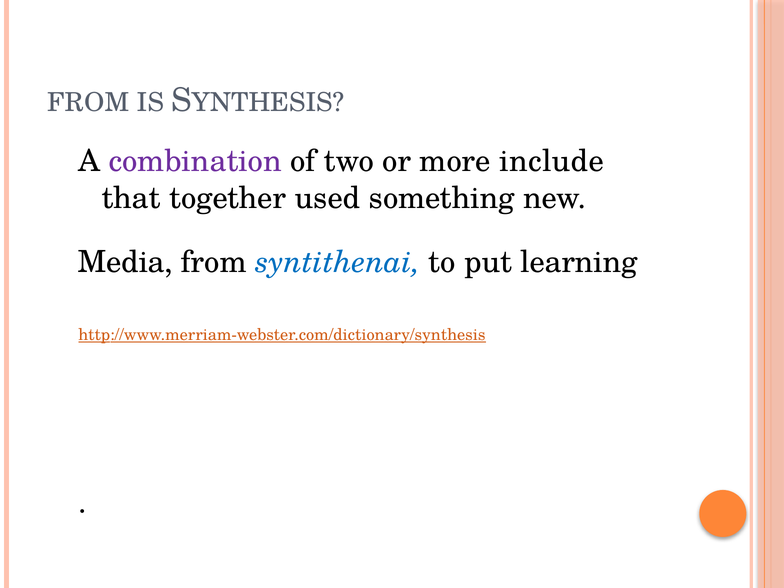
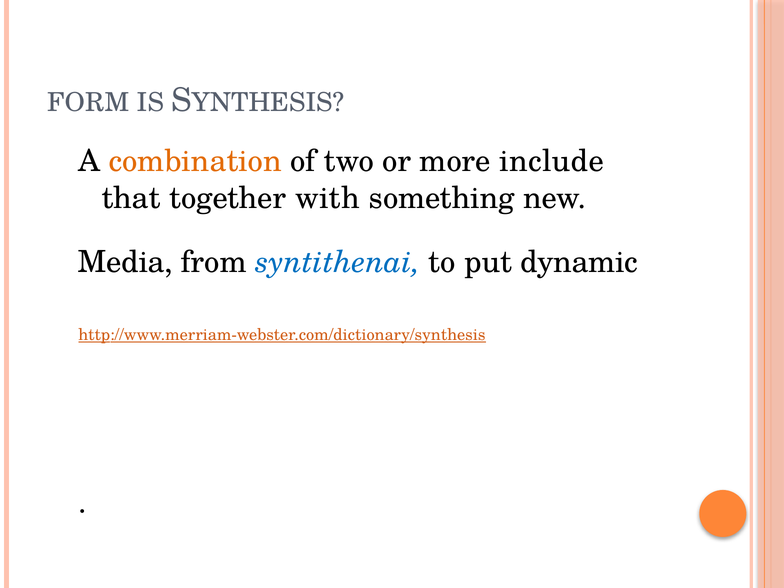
FROM at (88, 102): FROM -> FORM
combination colour: purple -> orange
used: used -> with
learning: learning -> dynamic
